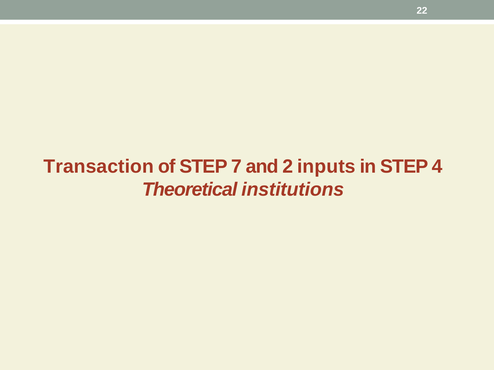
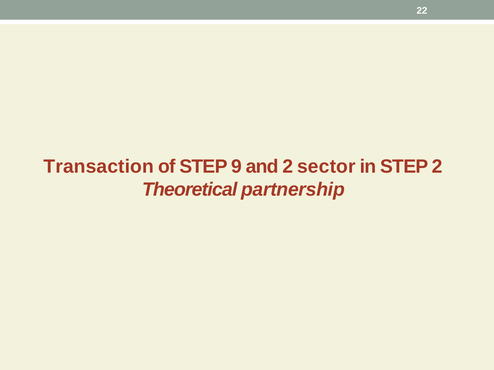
7: 7 -> 9
inputs: inputs -> sector
STEP 4: 4 -> 2
institutions: institutions -> partnership
